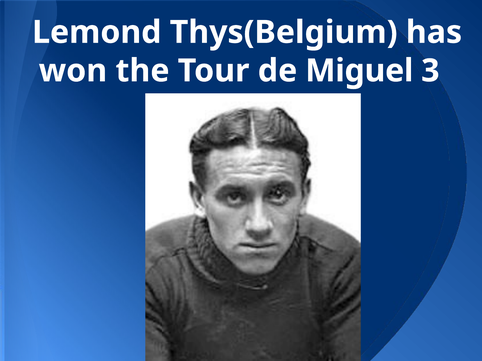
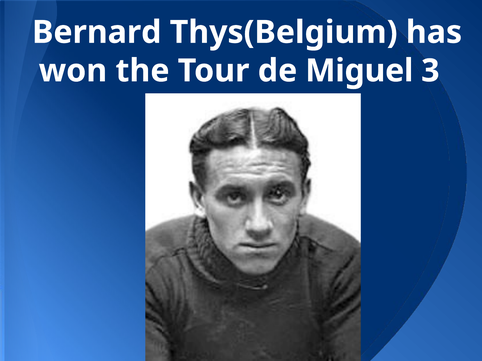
Lemond: Lemond -> Bernard
